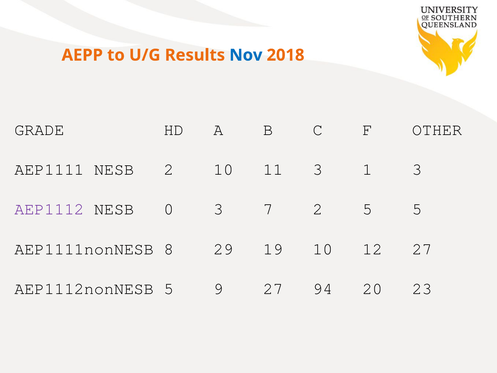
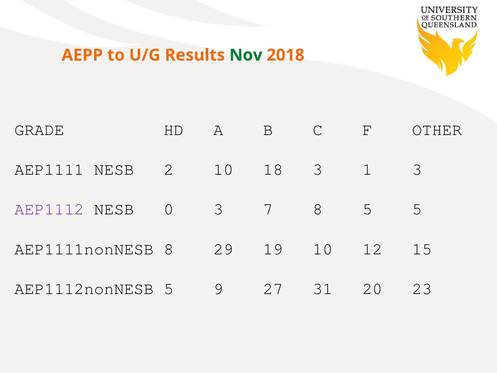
Nov colour: blue -> green
11: 11 -> 18
7 2: 2 -> 8
12 27: 27 -> 15
94: 94 -> 31
